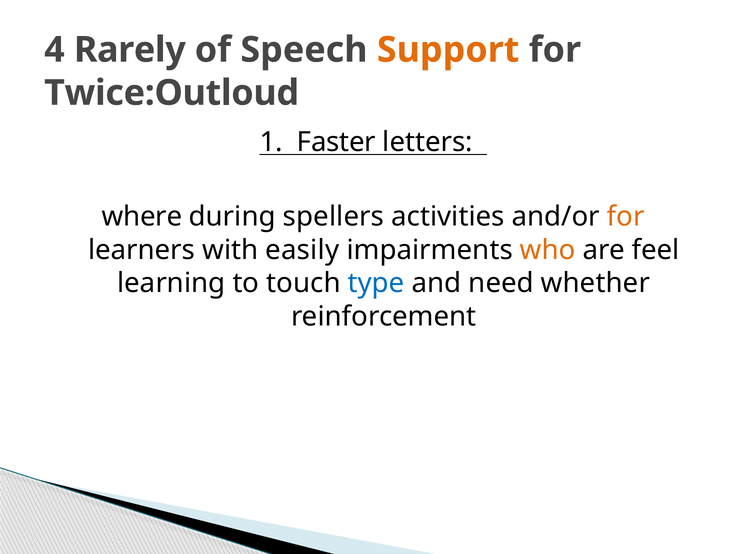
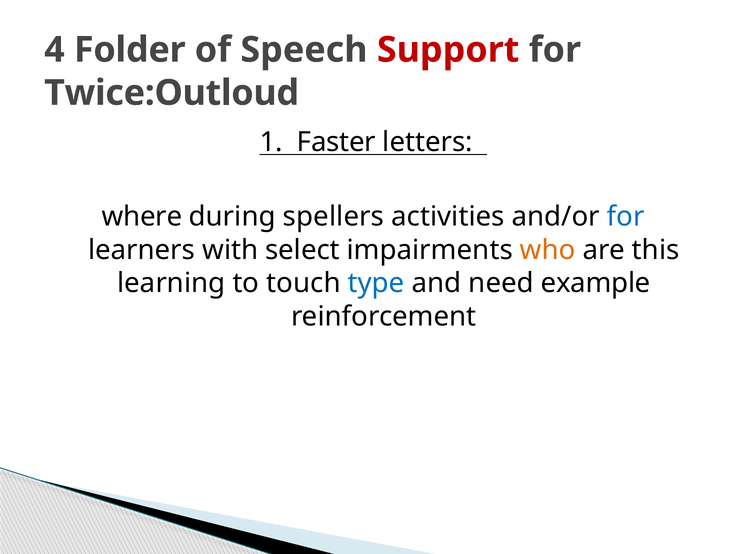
Rarely: Rarely -> Folder
Support colour: orange -> red
for at (626, 216) colour: orange -> blue
easily: easily -> select
feel: feel -> this
whether: whether -> example
